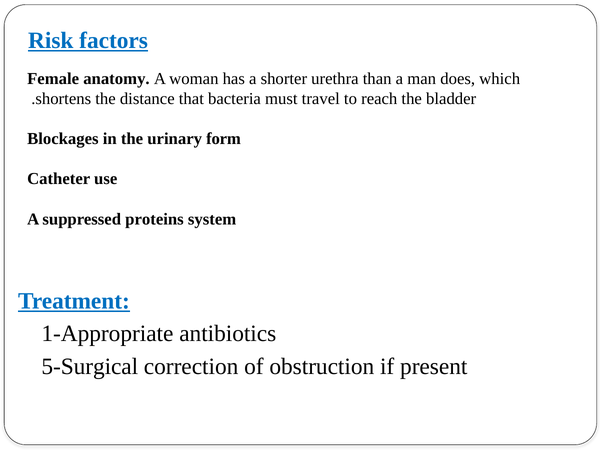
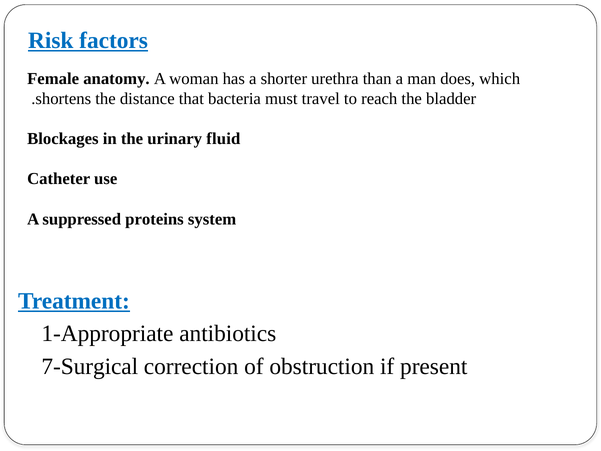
form: form -> fluid
5-Surgical: 5-Surgical -> 7-Surgical
